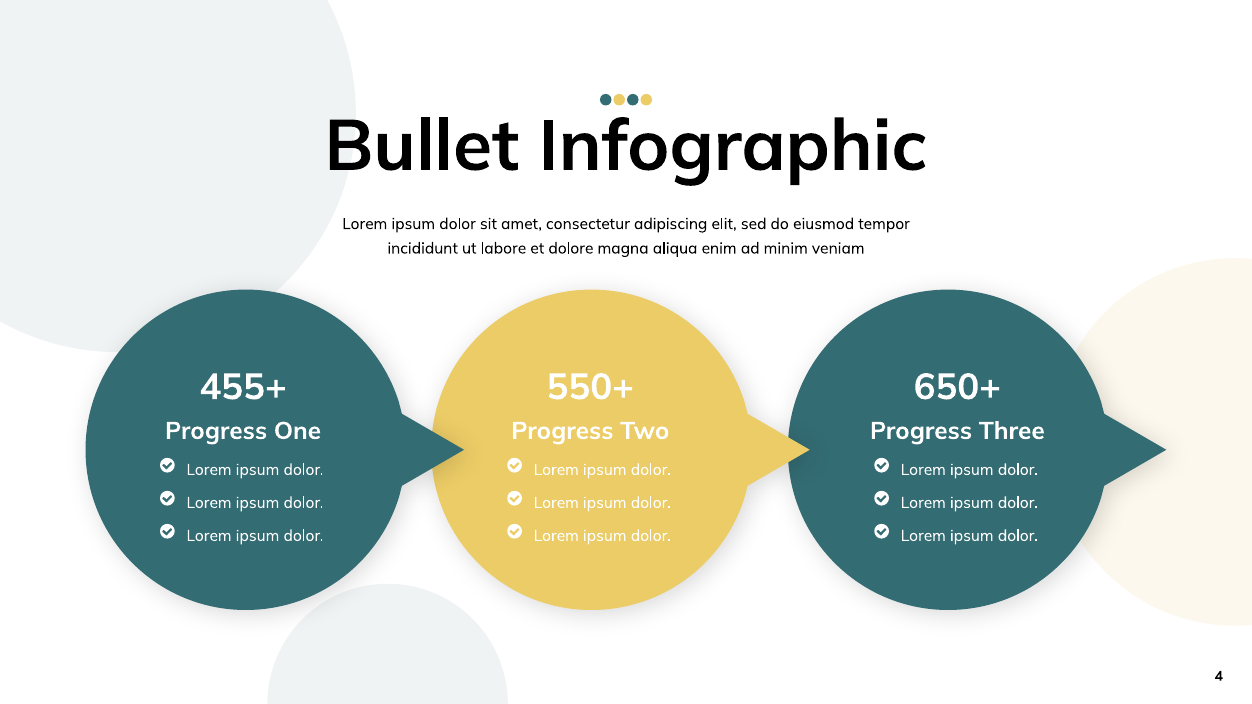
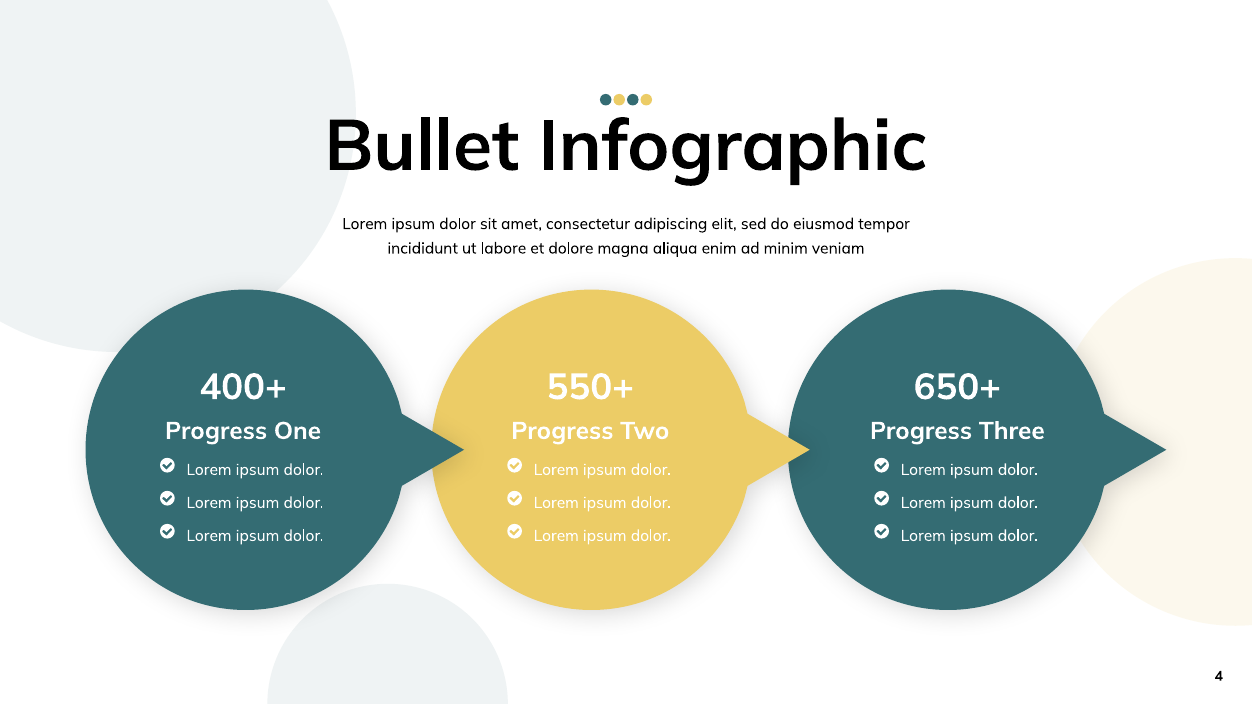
455+: 455+ -> 400+
